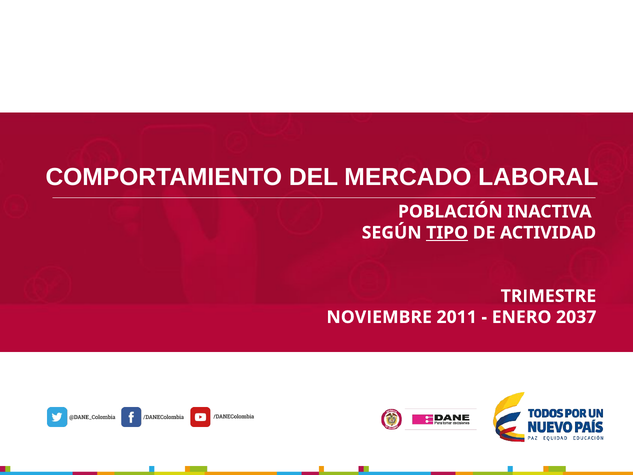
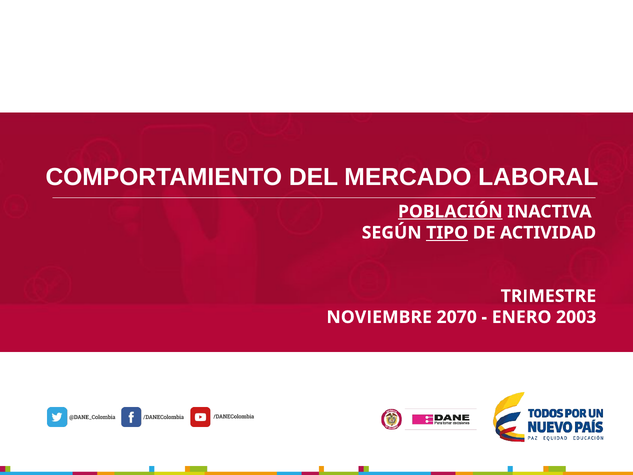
POBLACIÓN underline: none -> present
2011: 2011 -> 2070
2037: 2037 -> 2003
